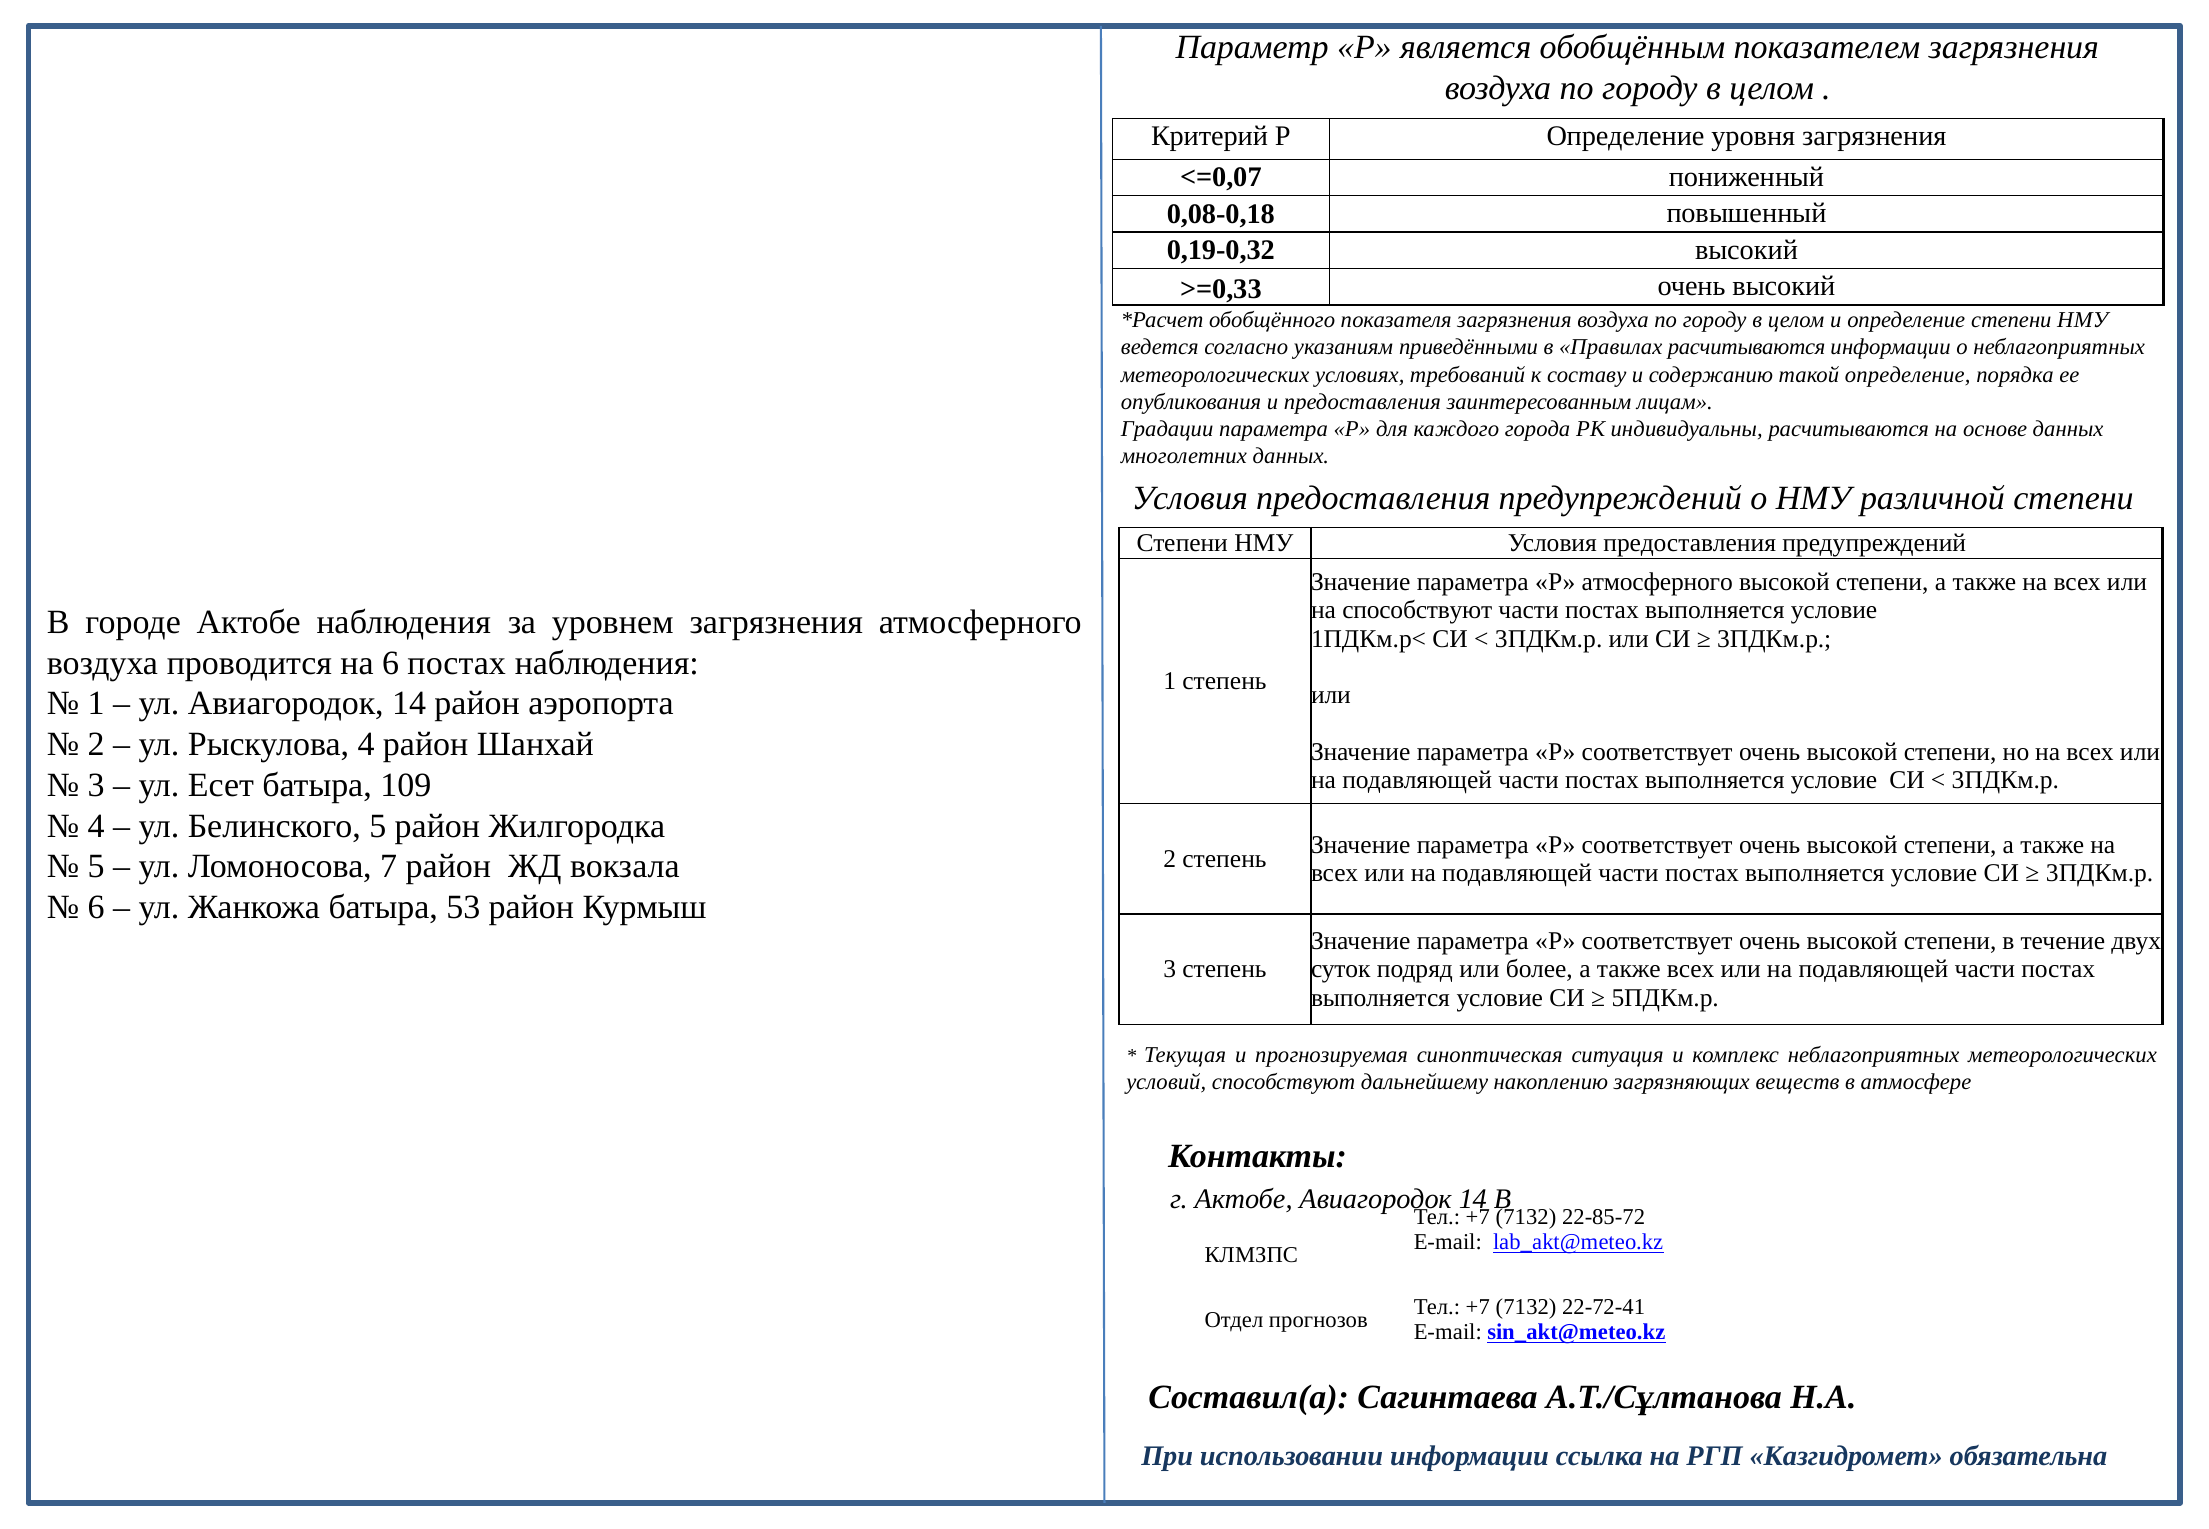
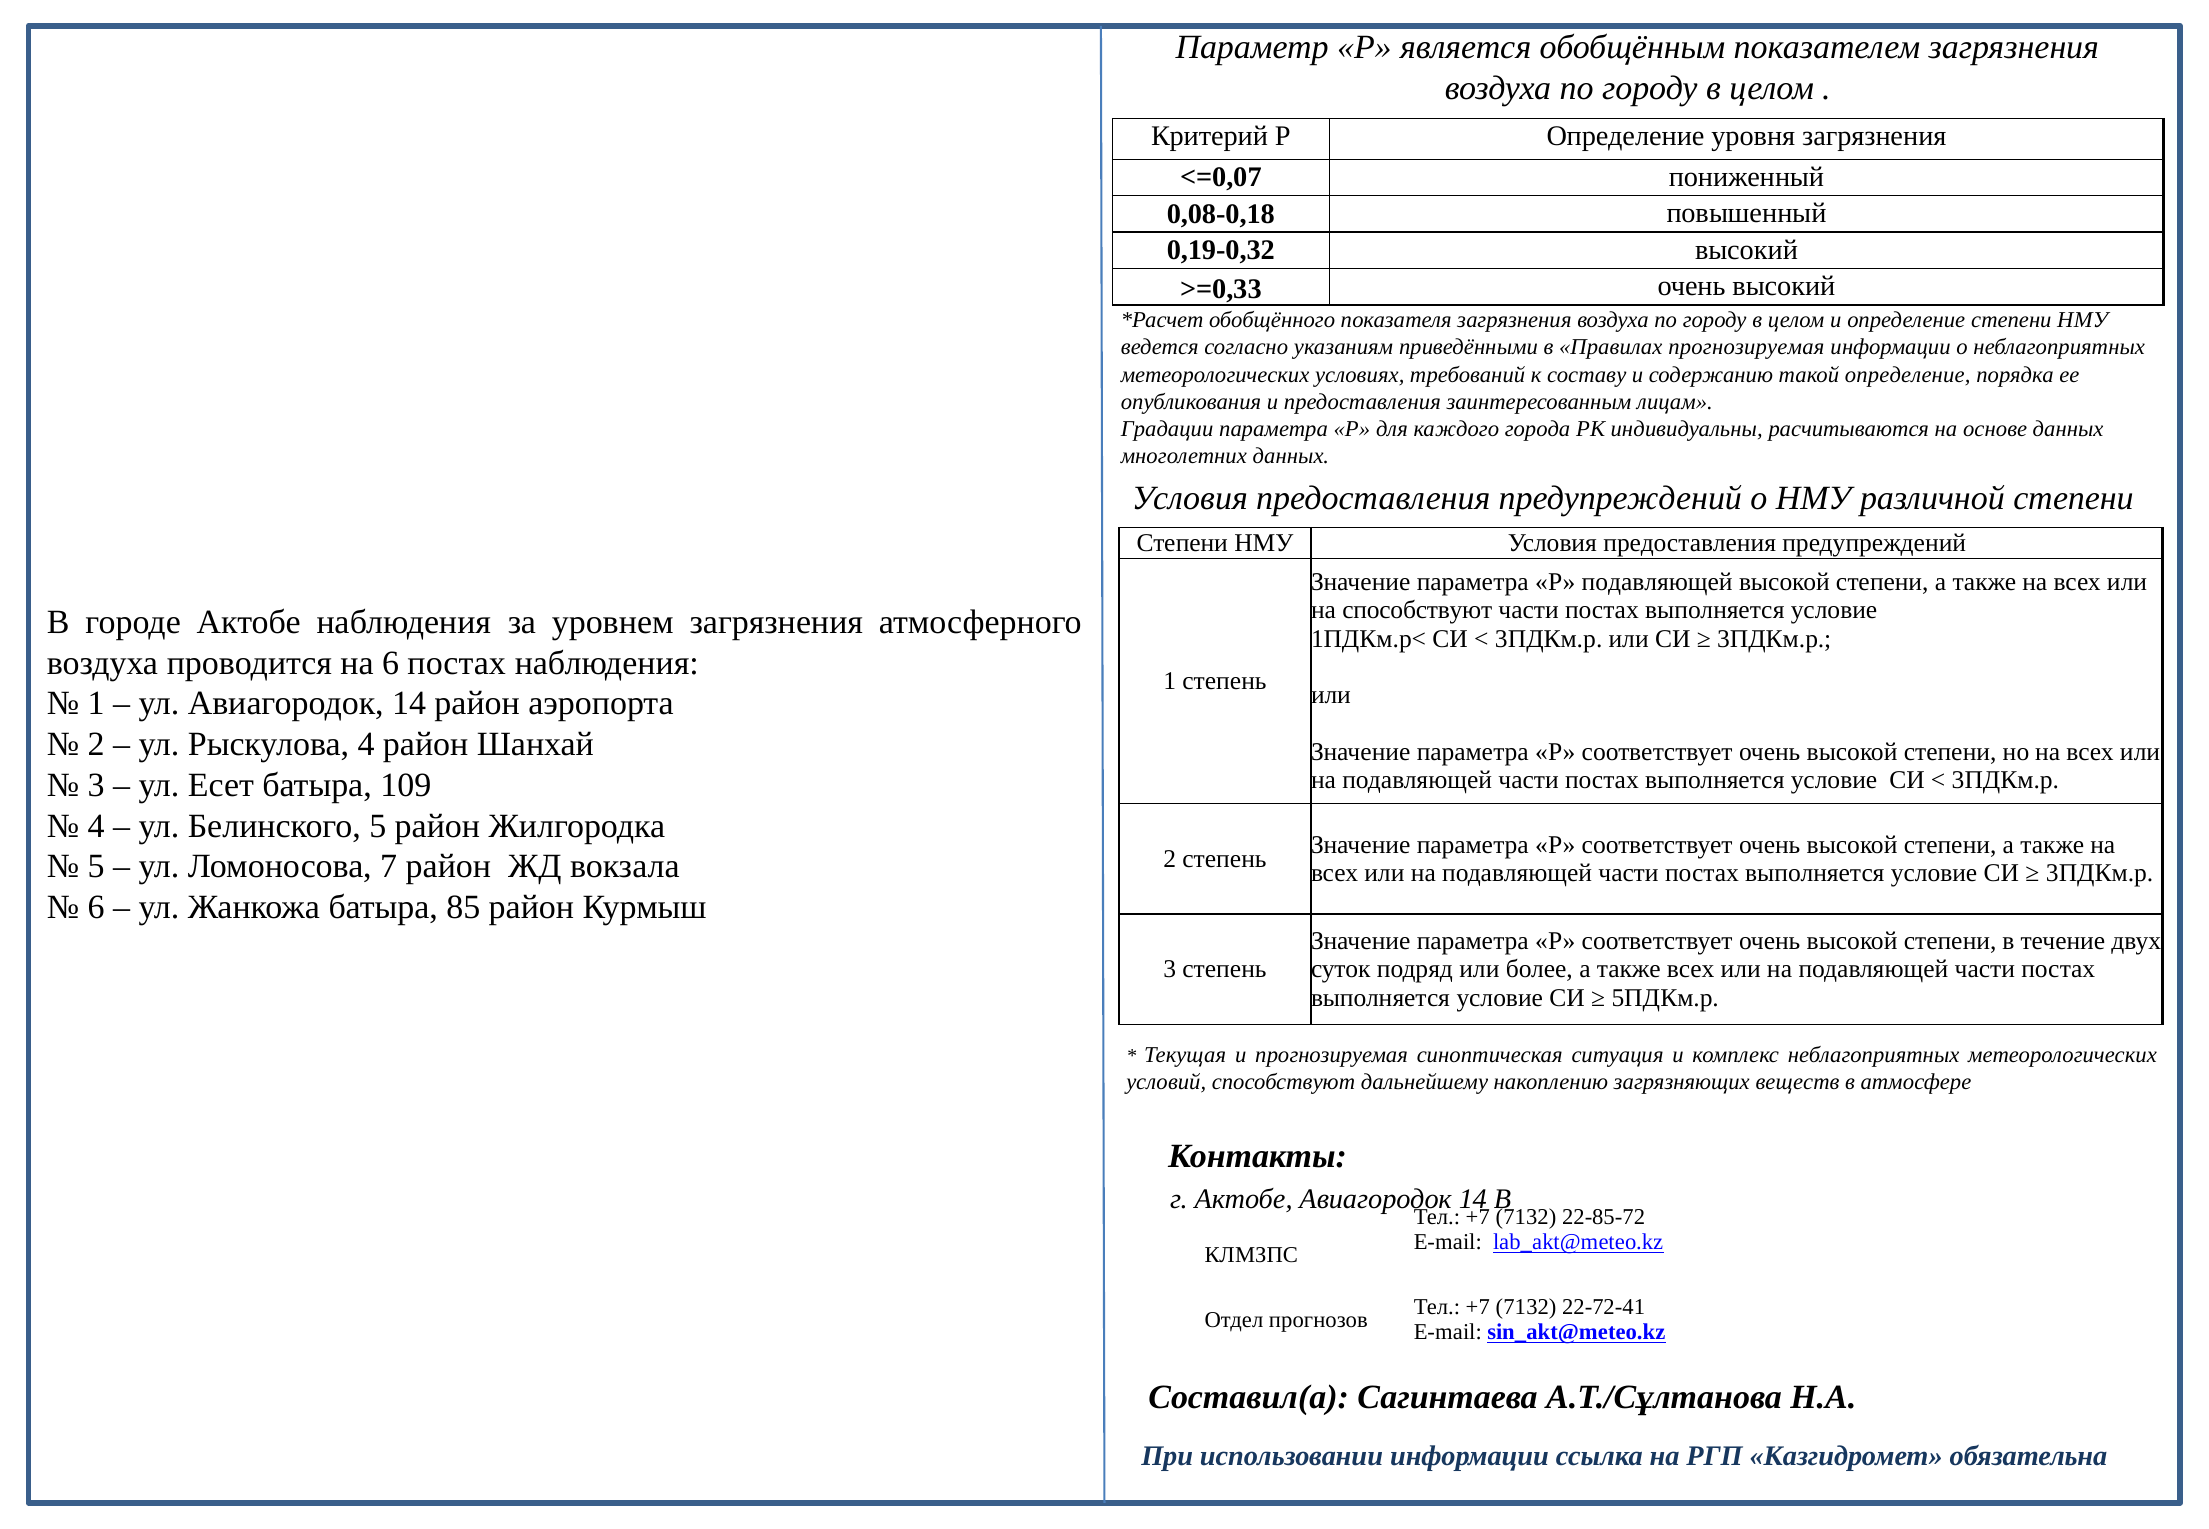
Правилах расчитываются: расчитываются -> прогнозируемая
Р атмосферного: атмосферного -> подавляющей
53: 53 -> 85
